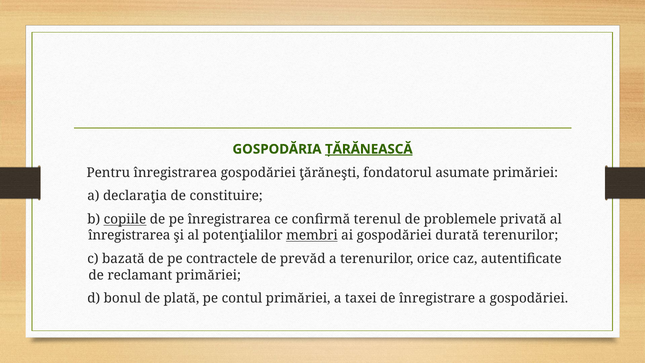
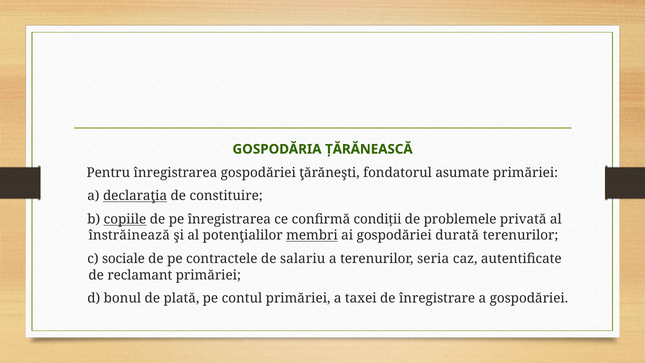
ȚĂRĂNEASCĂ underline: present -> none
declaraţia underline: none -> present
terenul: terenul -> condiții
înregistrarea at (129, 235): înregistrarea -> înstrăinează
bazată: bazată -> sociale
prevăd: prevăd -> salariu
orice: orice -> seria
